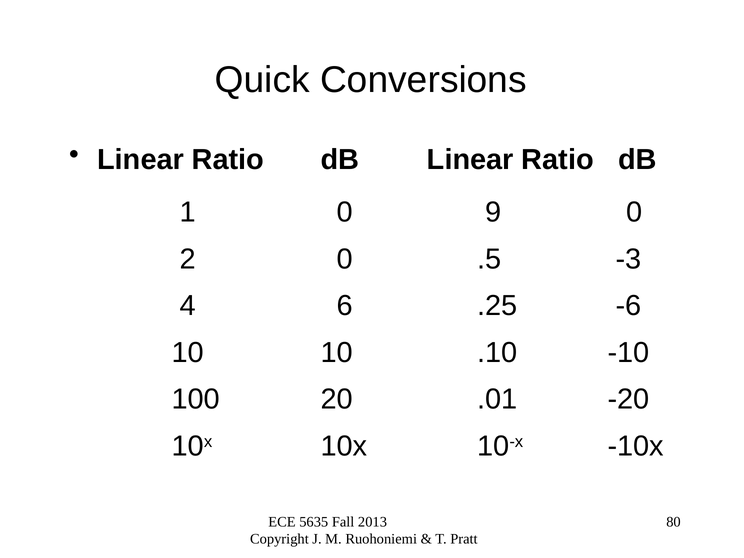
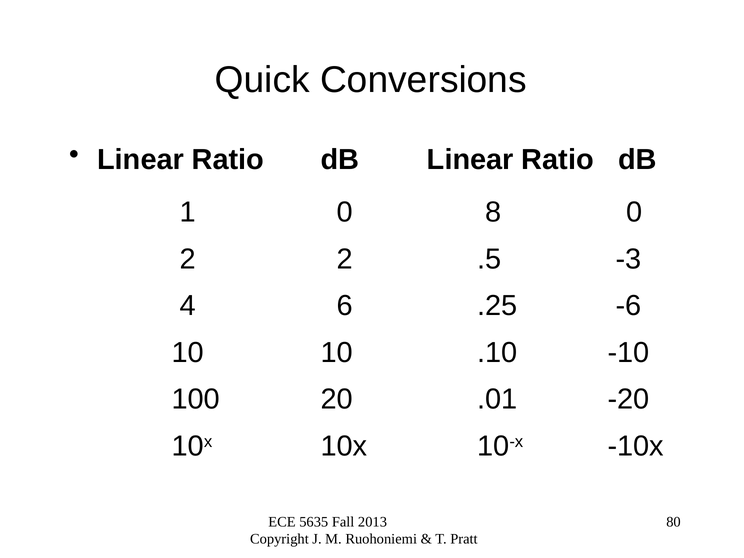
9: 9 -> 8
2 0: 0 -> 2
